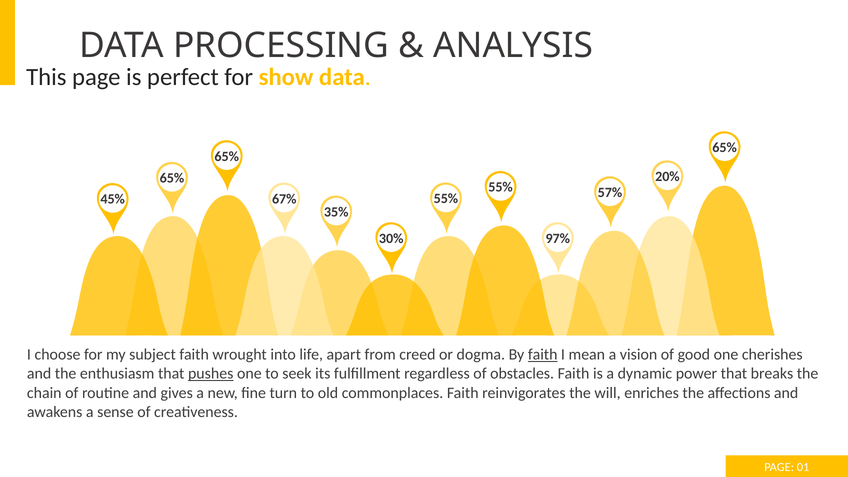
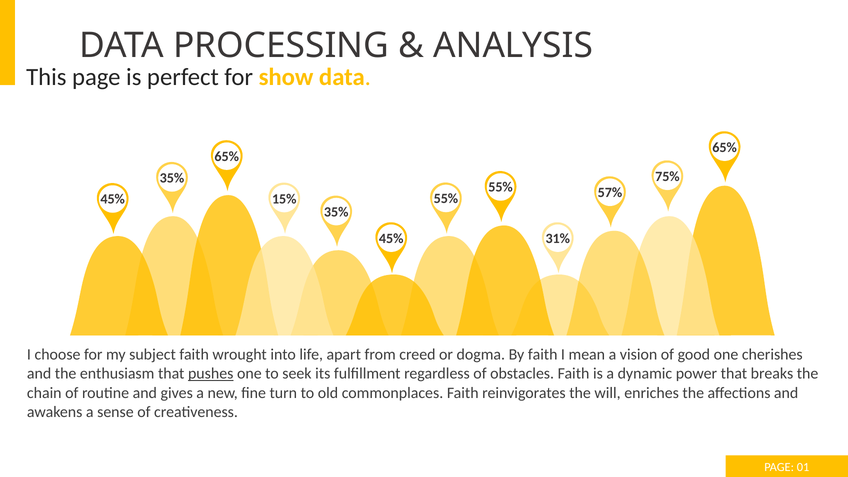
20%: 20% -> 75%
65% at (172, 178): 65% -> 35%
67%: 67% -> 15%
30% at (391, 238): 30% -> 45%
97%: 97% -> 31%
faith at (543, 355) underline: present -> none
